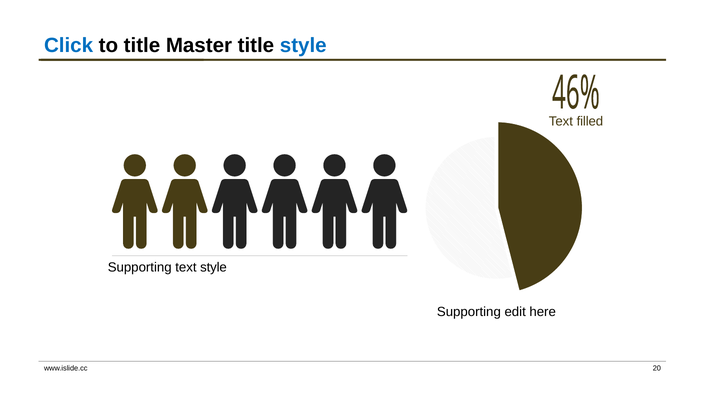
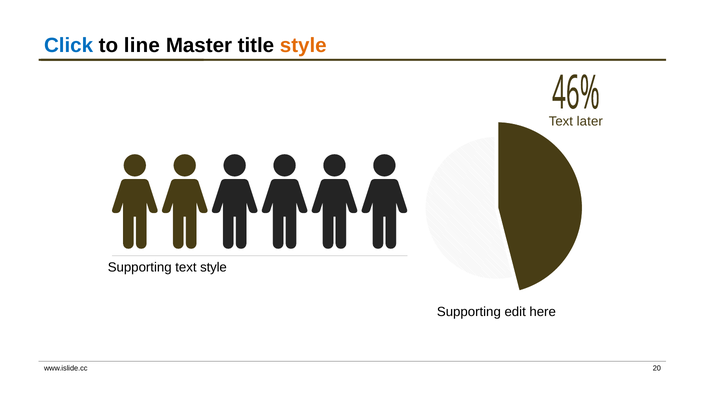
to title: title -> line
style at (303, 46) colour: blue -> orange
filled: filled -> later
